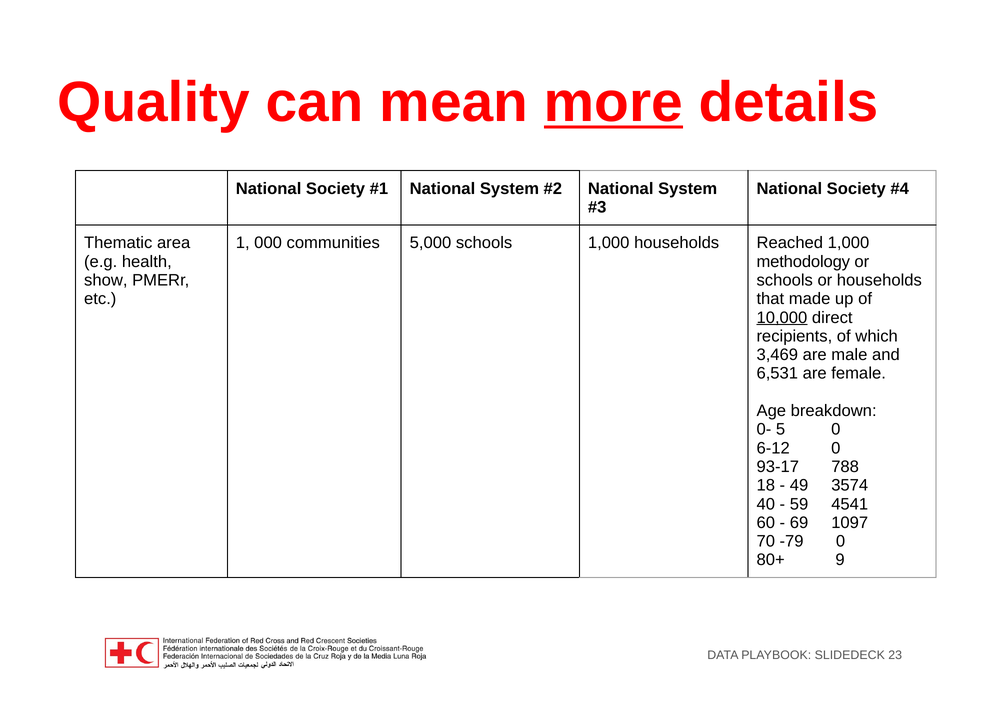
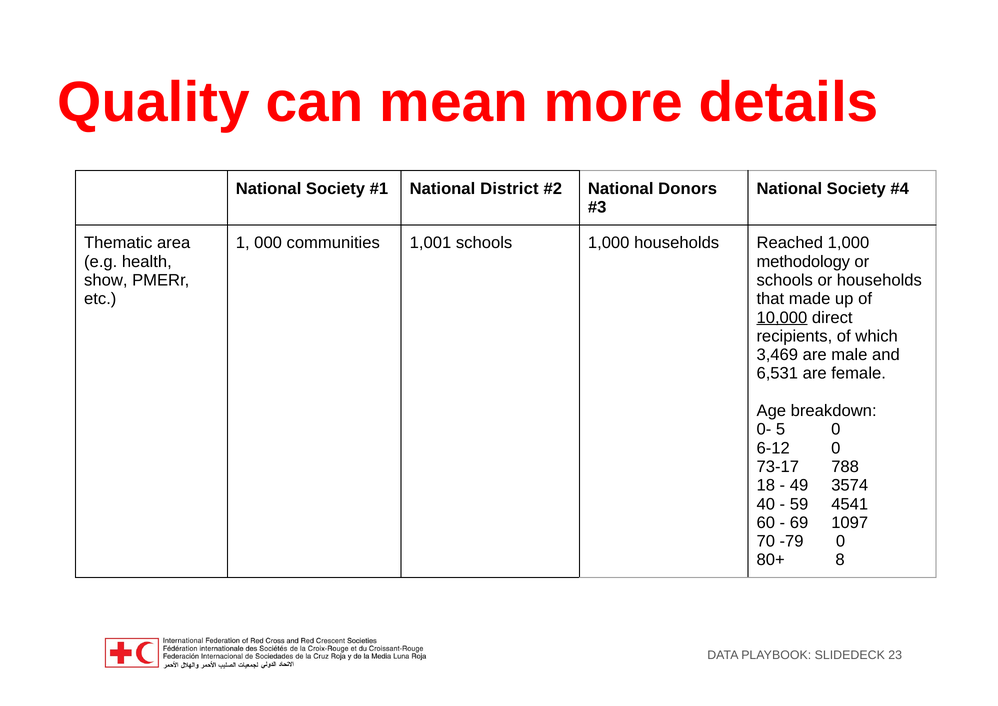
more underline: present -> none
System at (509, 189): System -> District
System at (688, 189): System -> Donors
5,000: 5,000 -> 1,001
93-17: 93-17 -> 73-17
9: 9 -> 8
